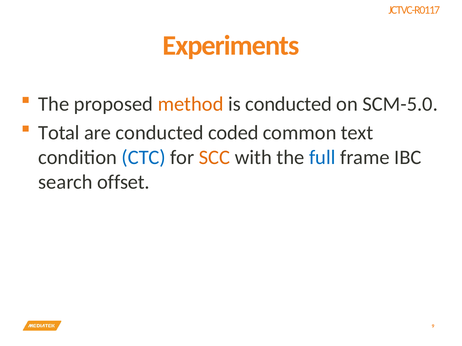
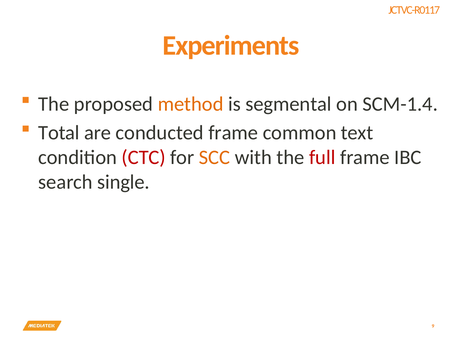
is conducted: conducted -> segmental
SCM-5.0: SCM-5.0 -> SCM-1.4
conducted coded: coded -> frame
CTC colour: blue -> red
full colour: blue -> red
offset: offset -> single
